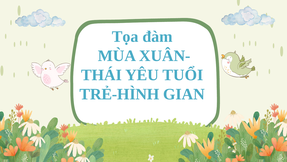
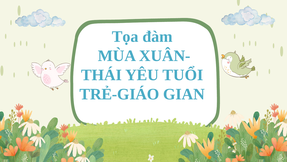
TRẺ-HÌNH: TRẺ-HÌNH -> TRẺ-GIÁO
